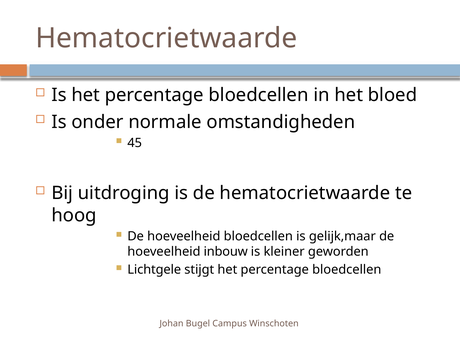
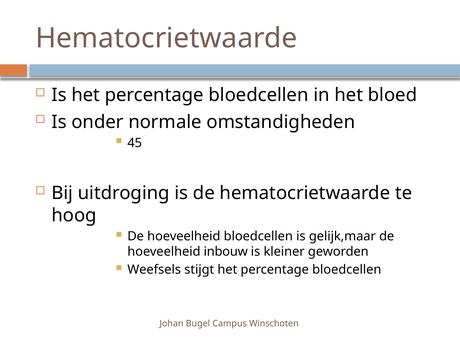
Lichtgele: Lichtgele -> Weefsels
